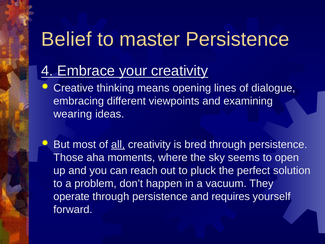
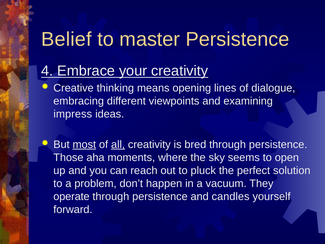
wearing: wearing -> impress
most underline: none -> present
requires: requires -> candles
